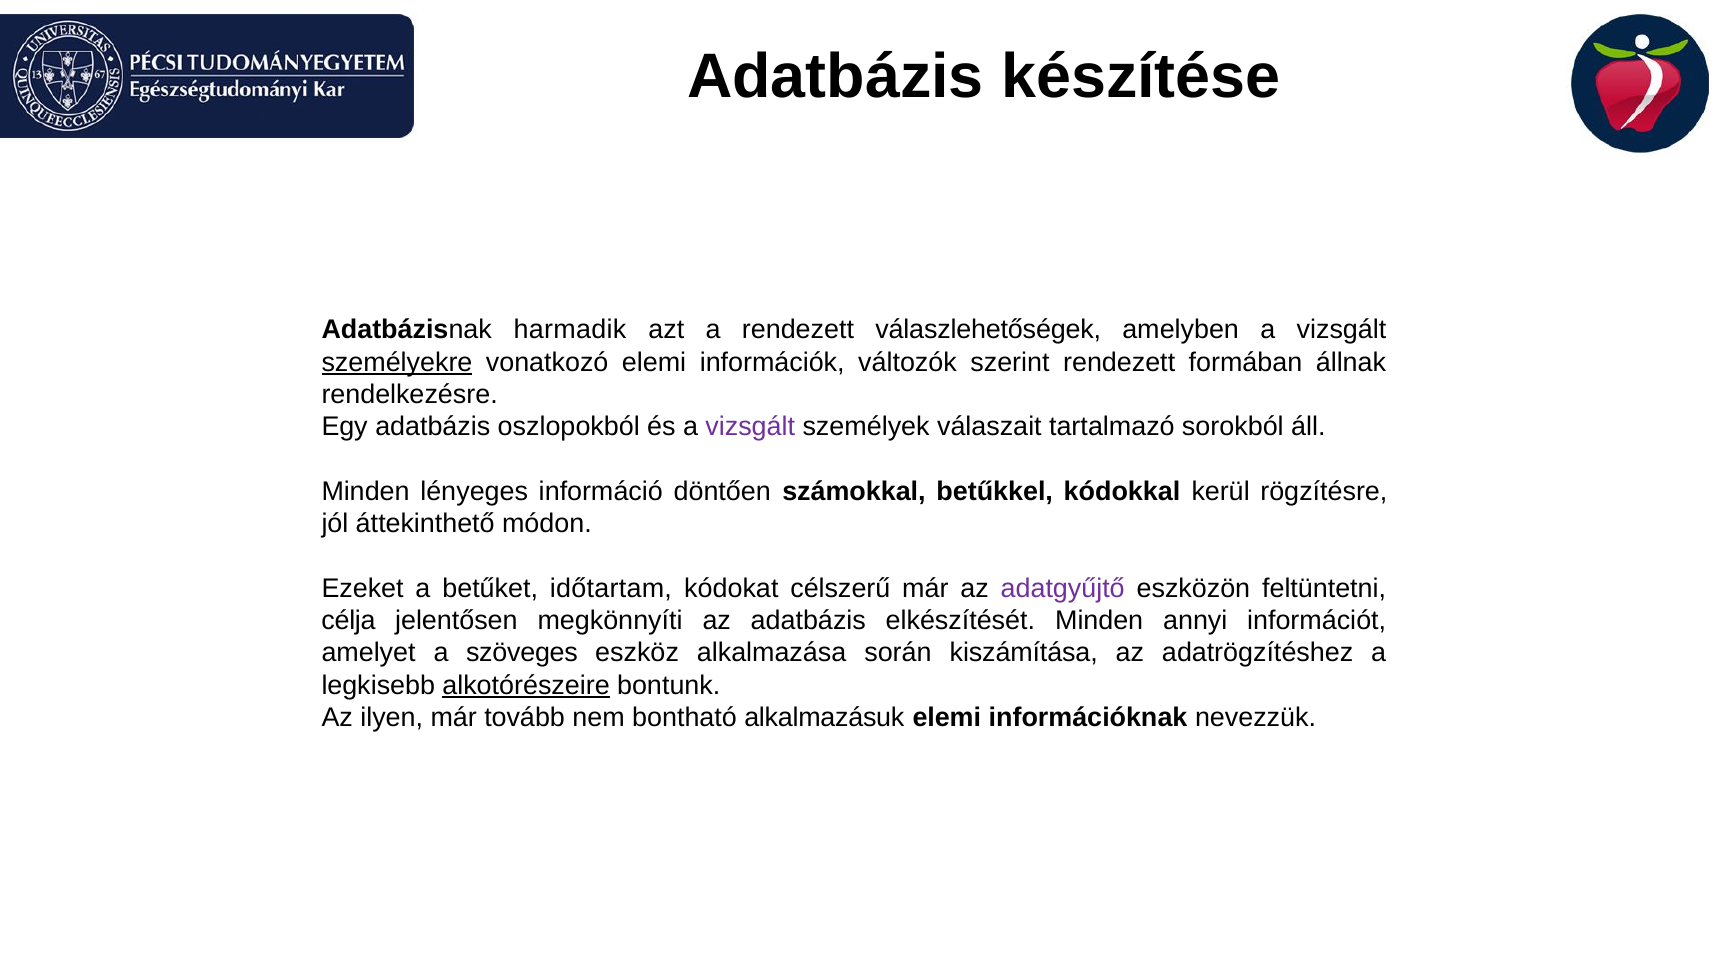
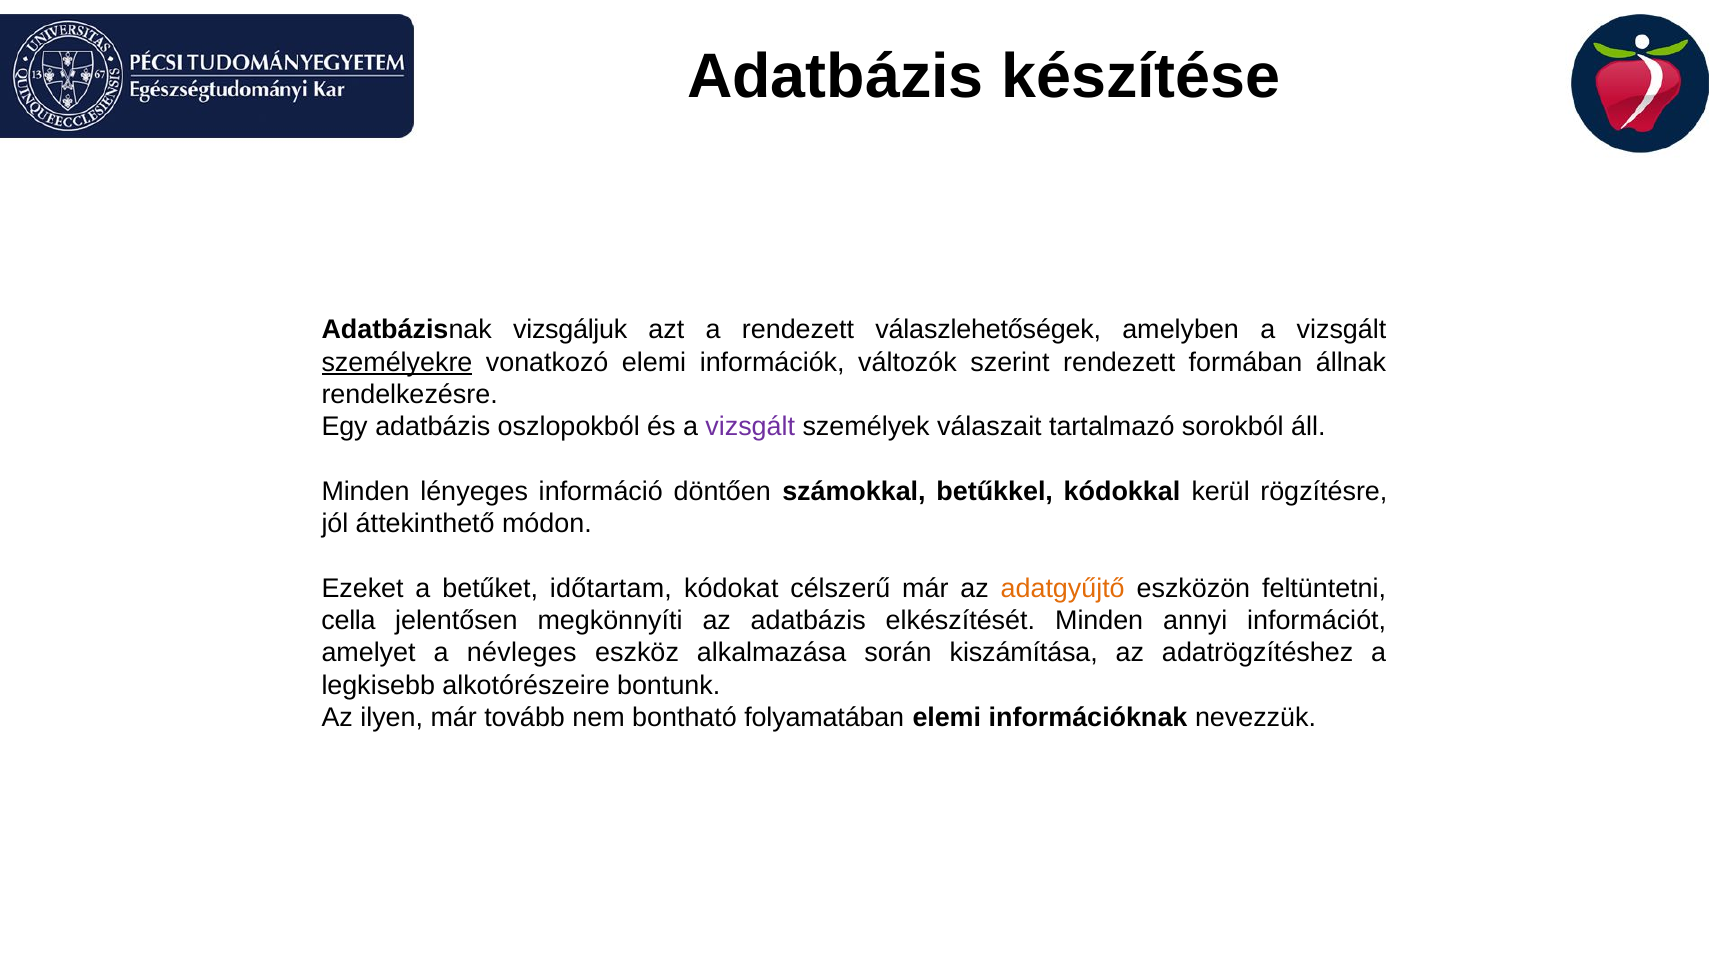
harmadik: harmadik -> vizsgáljuk
adatgyűjtő colour: purple -> orange
célja: célja -> cella
szöveges: szöveges -> névleges
alkotórészeire underline: present -> none
alkalmazásuk: alkalmazásuk -> folyamatában
